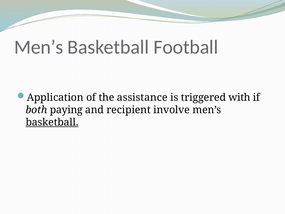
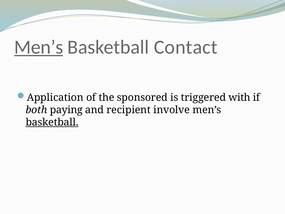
Men’s at (39, 47) underline: none -> present
Football: Football -> Contact
assistance: assistance -> sponsored
